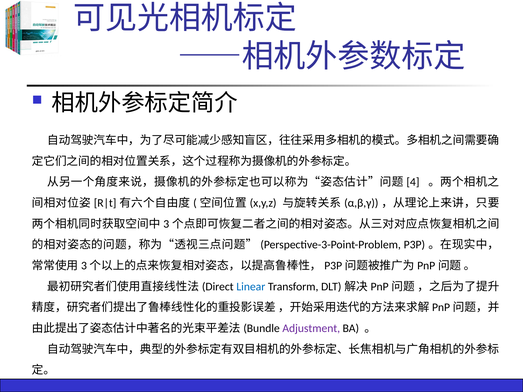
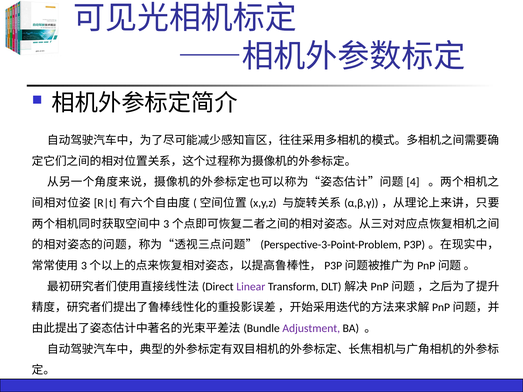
Linear colour: blue -> purple
